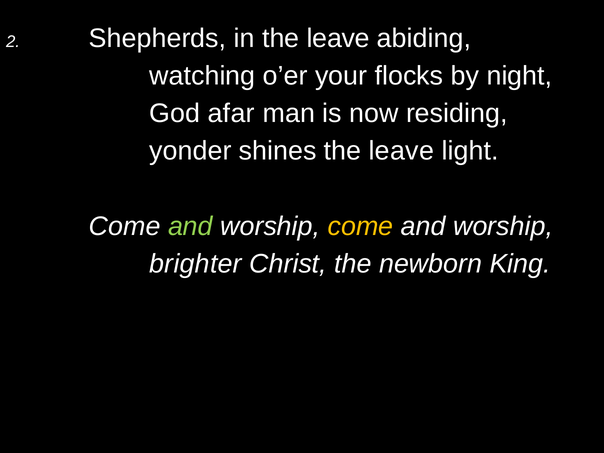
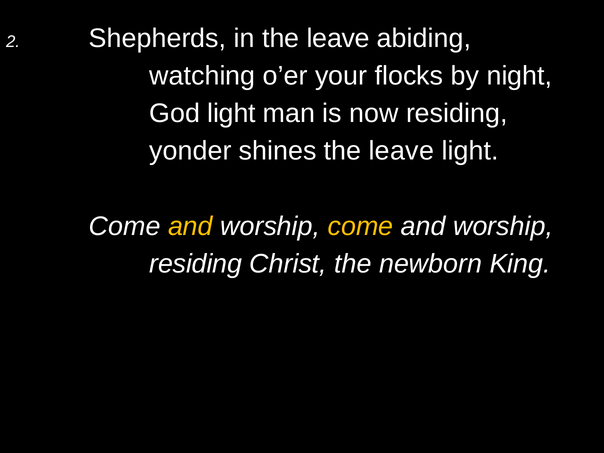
God afar: afar -> light
and at (190, 226) colour: light green -> yellow
brighter at (196, 264): brighter -> residing
